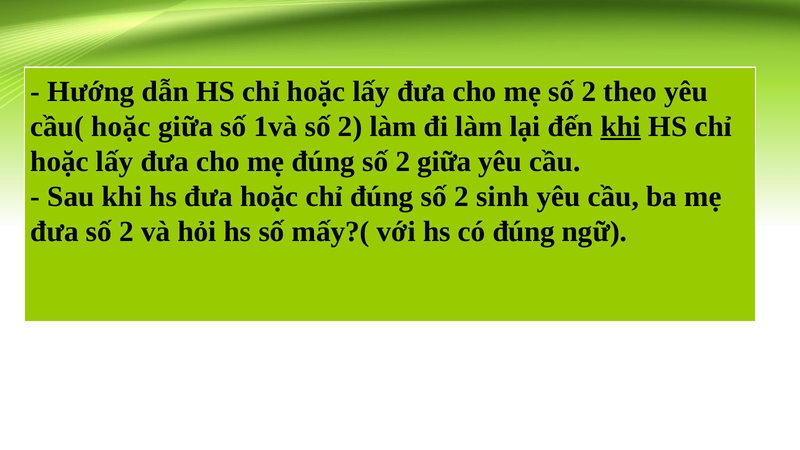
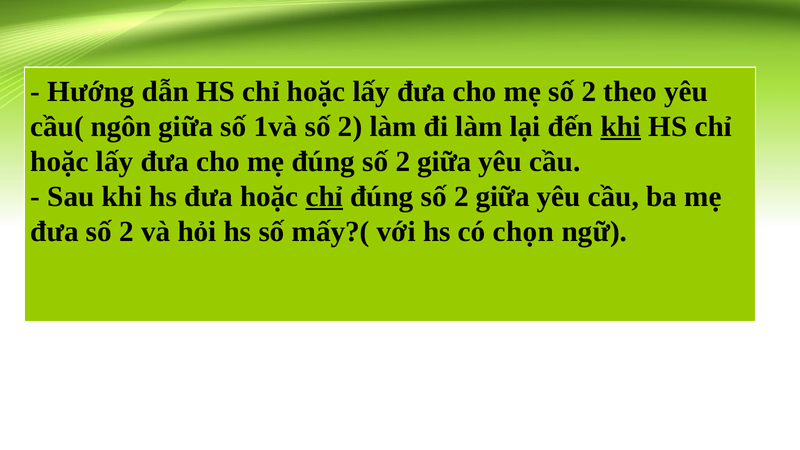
cầu( hoặc: hoặc -> ngôn
chỉ at (324, 196) underline: none -> present
sinh at (503, 196): sinh -> giữa
có đúng: đúng -> chọn
